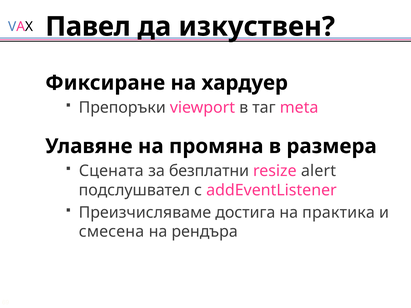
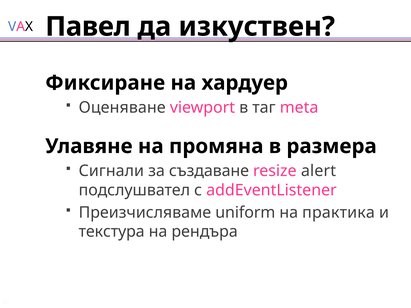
Препоръки: Препоръки -> Оценяване
Сцената: Сцената -> Сигнали
безплатни: безплатни -> създаване
достига: достига -> uniform
смесена: смесена -> текстура
